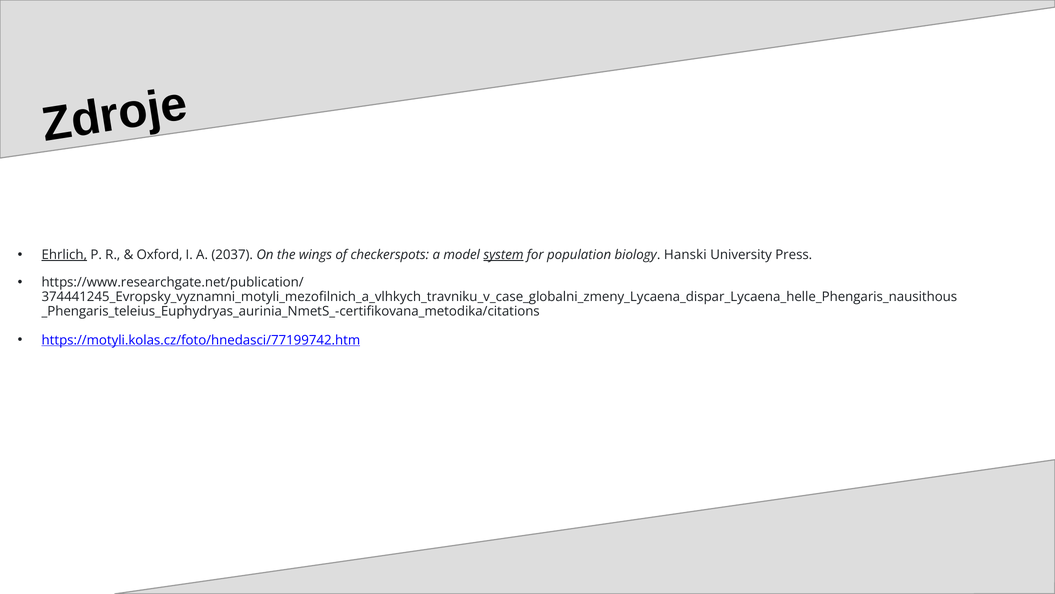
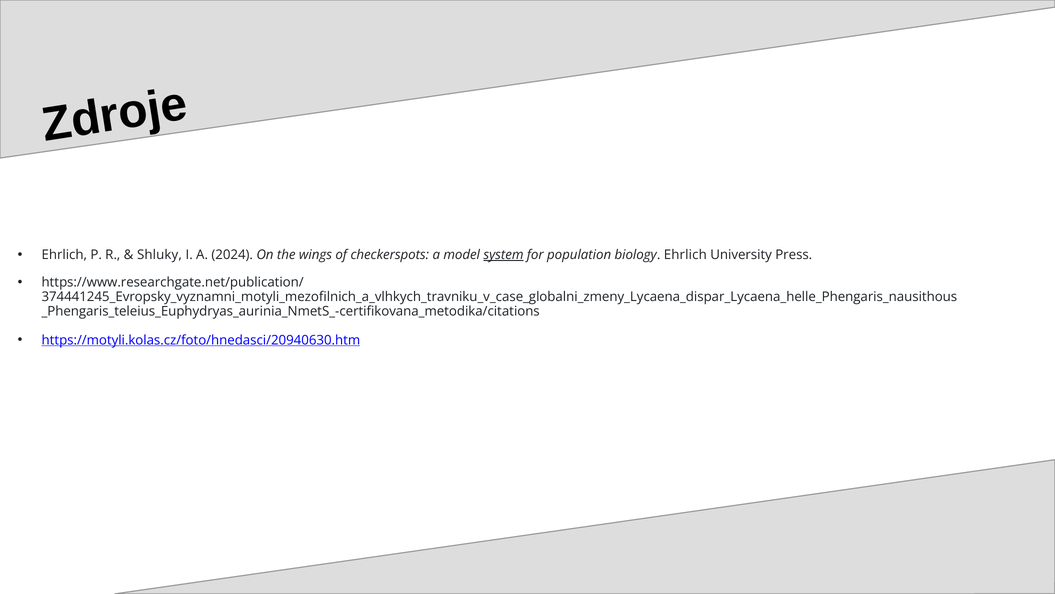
Ehrlich at (64, 255) underline: present -> none
Oxford: Oxford -> Shluky
2037: 2037 -> 2024
biology Hanski: Hanski -> Ehrlich
https://motyli.kolas.cz/foto/hnedasci/77199742.htm: https://motyli.kolas.cz/foto/hnedasci/77199742.htm -> https://motyli.kolas.cz/foto/hnedasci/20940630.htm
